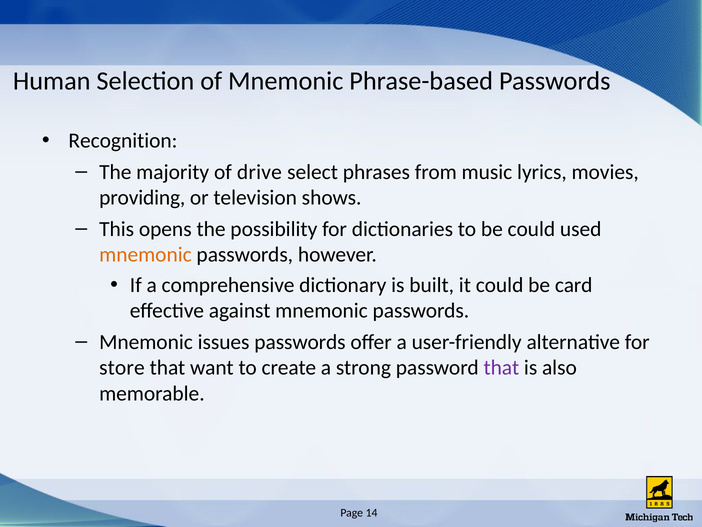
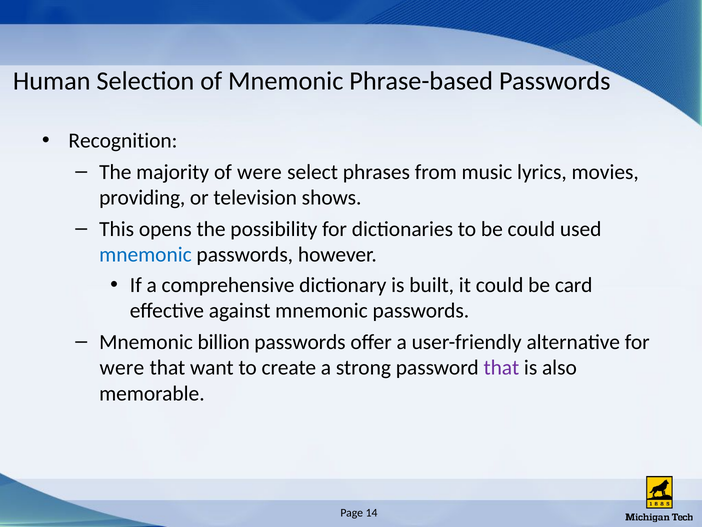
of drive: drive -> were
mnemonic at (145, 254) colour: orange -> blue
issues: issues -> billion
store at (122, 367): store -> were
